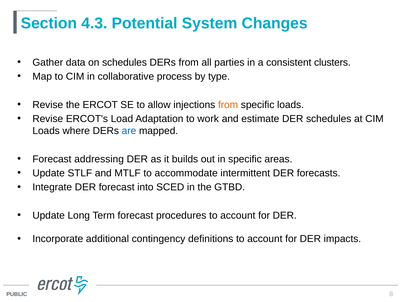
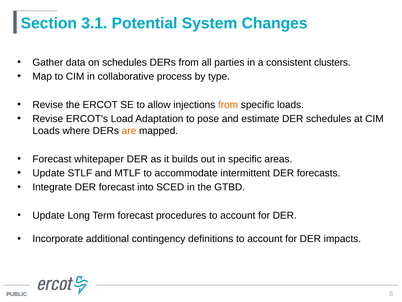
4.3: 4.3 -> 3.1
work: work -> pose
are colour: blue -> orange
addressing: addressing -> whitepaper
